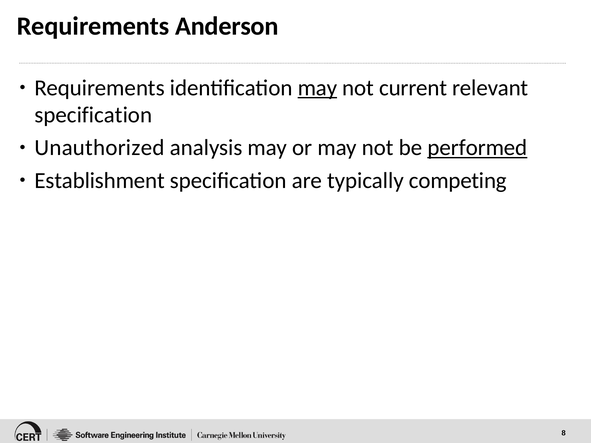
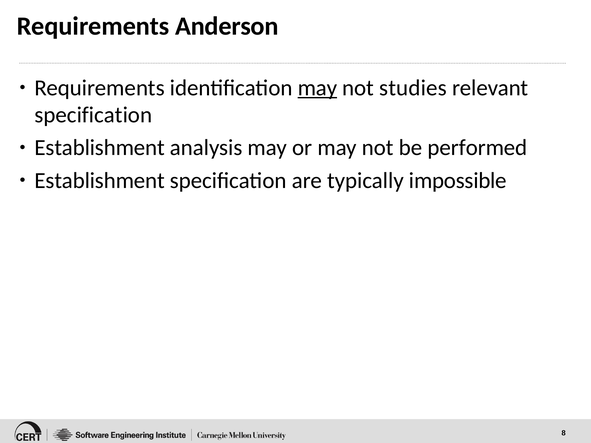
current: current -> studies
Unauthorized at (99, 148): Unauthorized -> Establishment
performed underline: present -> none
competing: competing -> impossible
